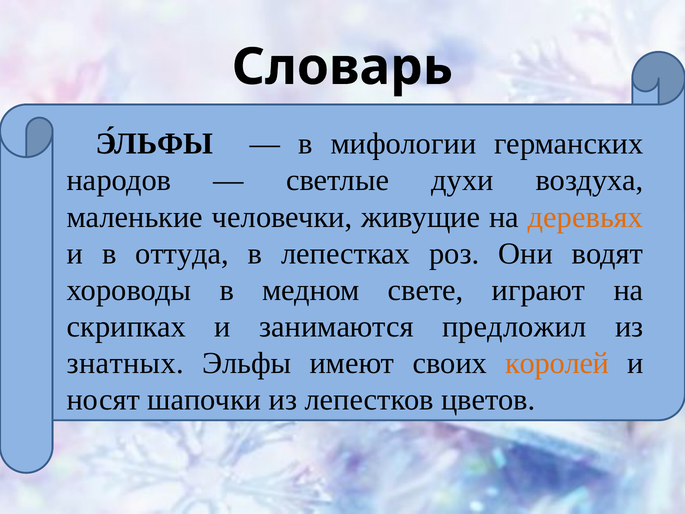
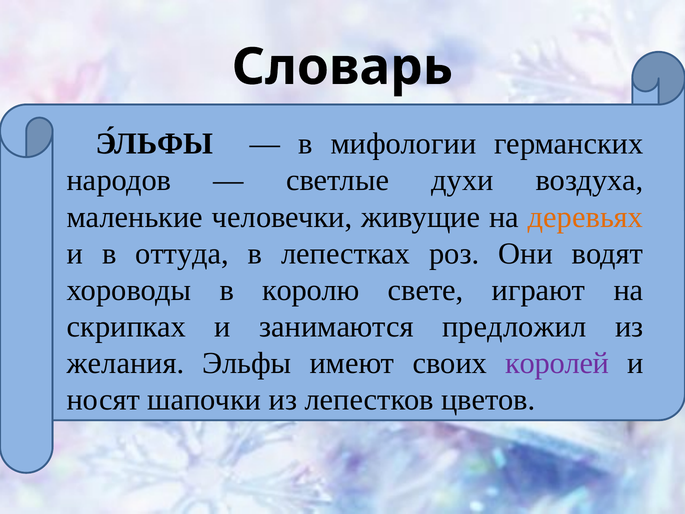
медном: медном -> королю
знатных: знатных -> желания
королей colour: orange -> purple
